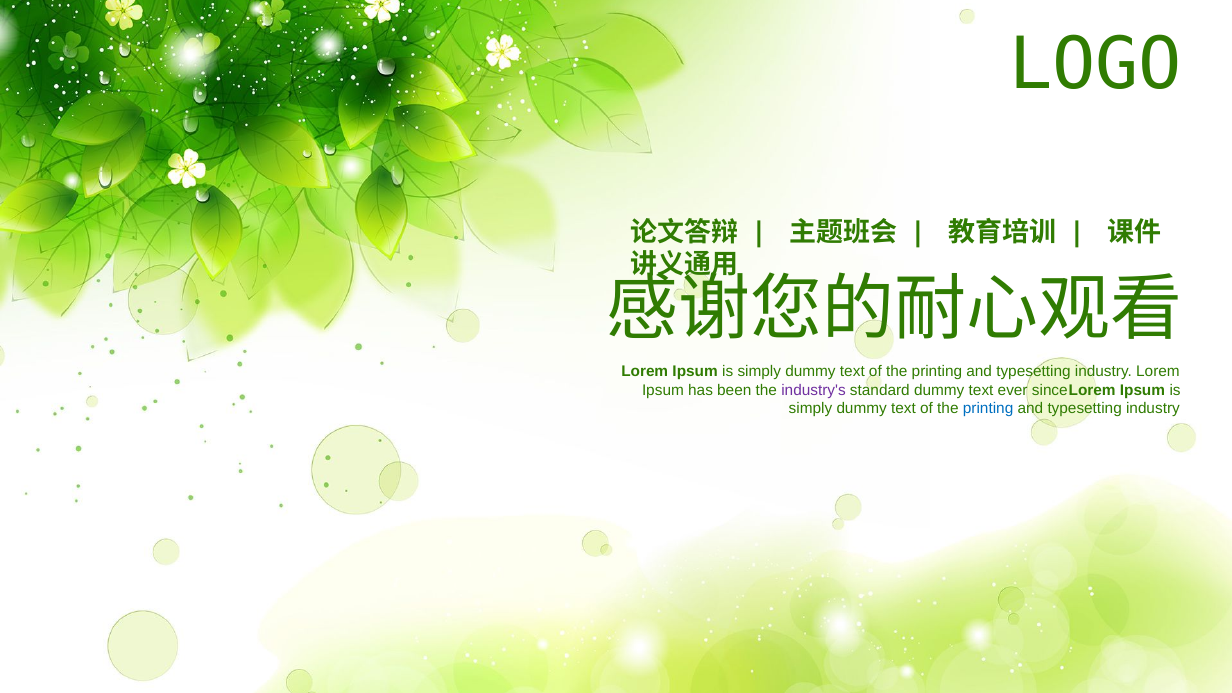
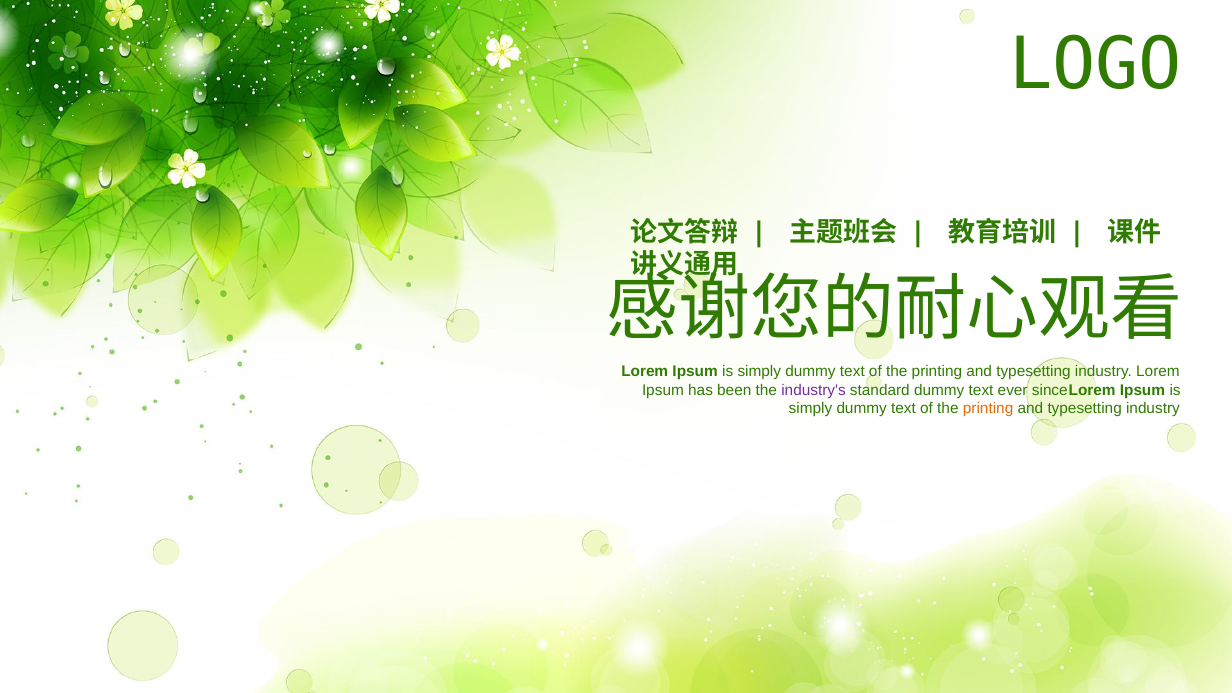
printing at (988, 409) colour: blue -> orange
